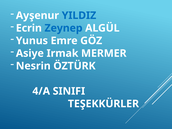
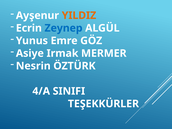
YILDIZ colour: blue -> orange
